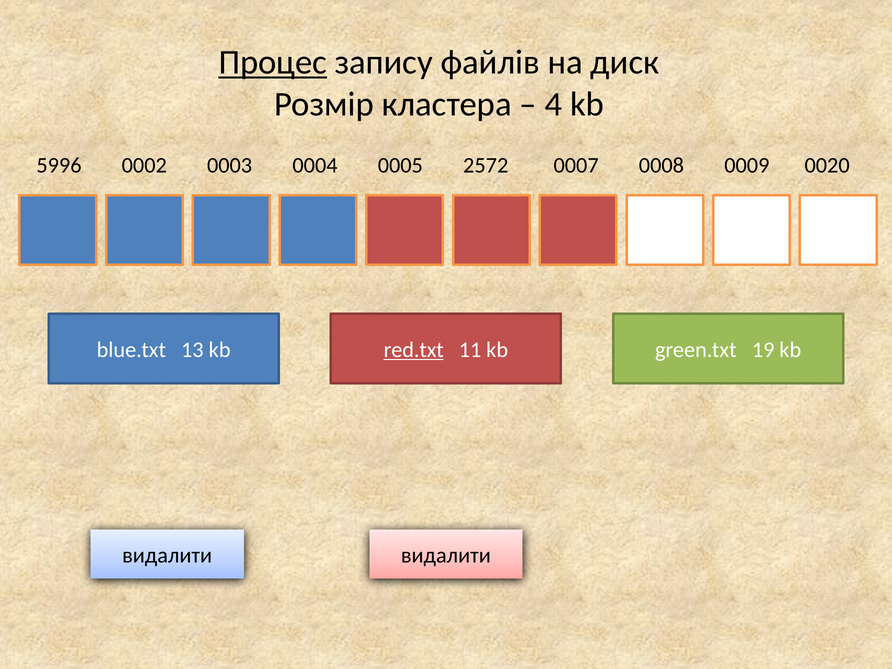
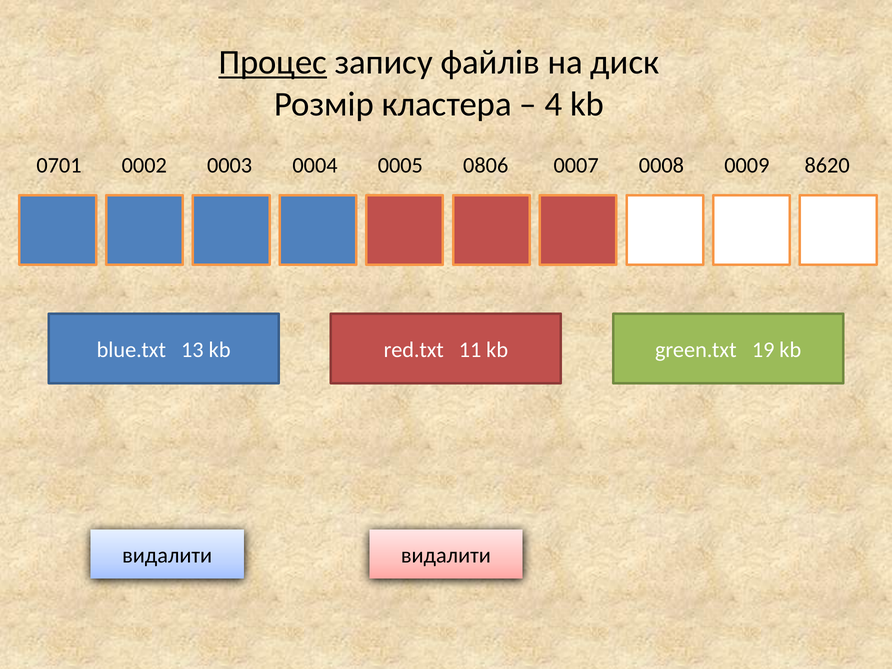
5996: 5996 -> 0701
2572: 2572 -> 0806
0020: 0020 -> 8620
red.txt underline: present -> none
